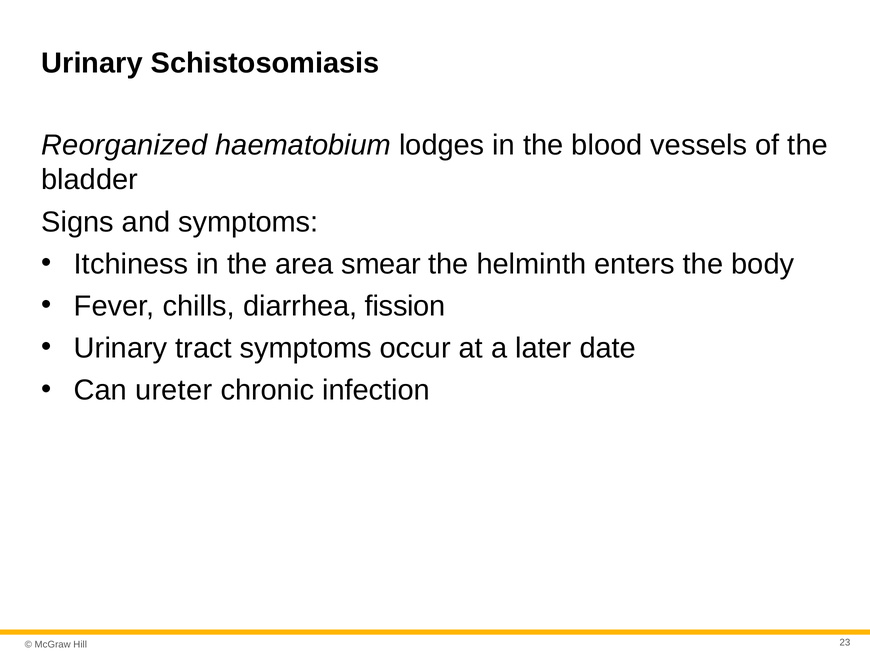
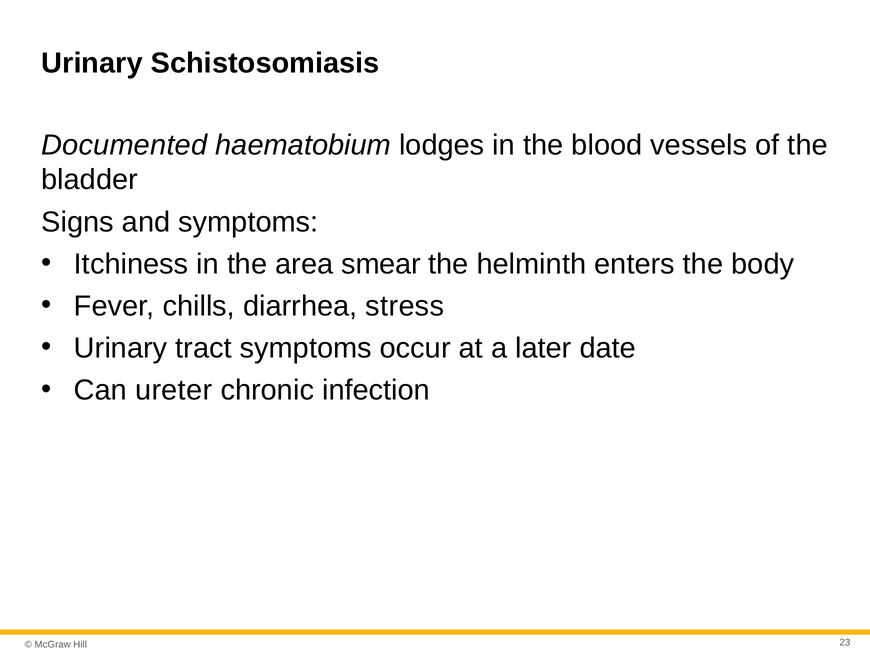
Reorganized: Reorganized -> Documented
fission: fission -> stress
